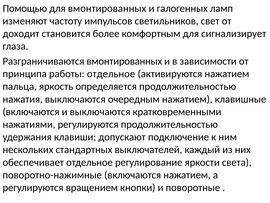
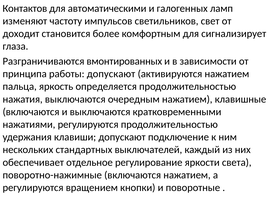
Помощью: Помощью -> Контактов
для вмонтированных: вмонтированных -> автоматическими
работы отдельное: отдельное -> допускают
